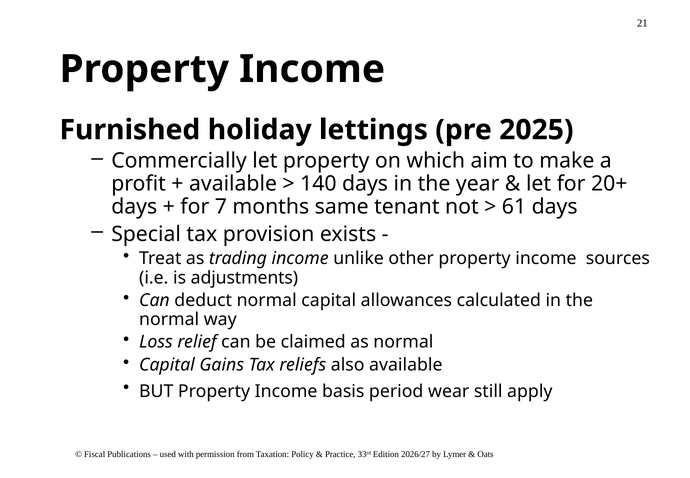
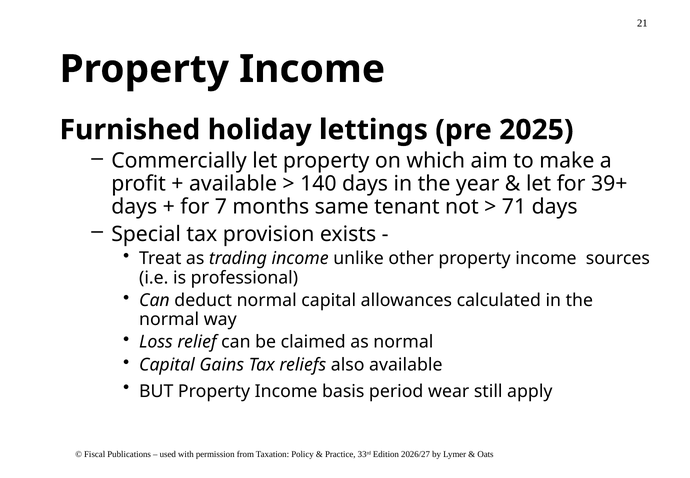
20+: 20+ -> 39+
61: 61 -> 71
adjustments: adjustments -> professional
